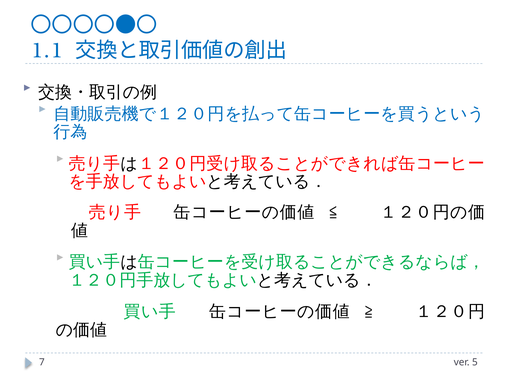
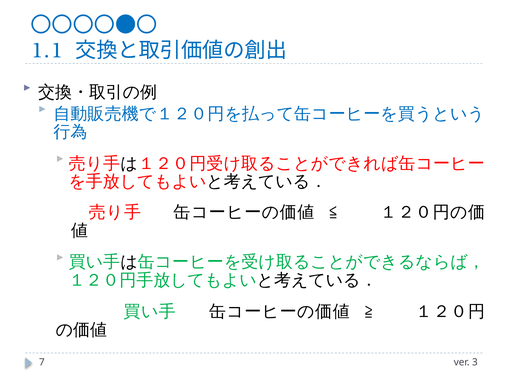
5: 5 -> 3
